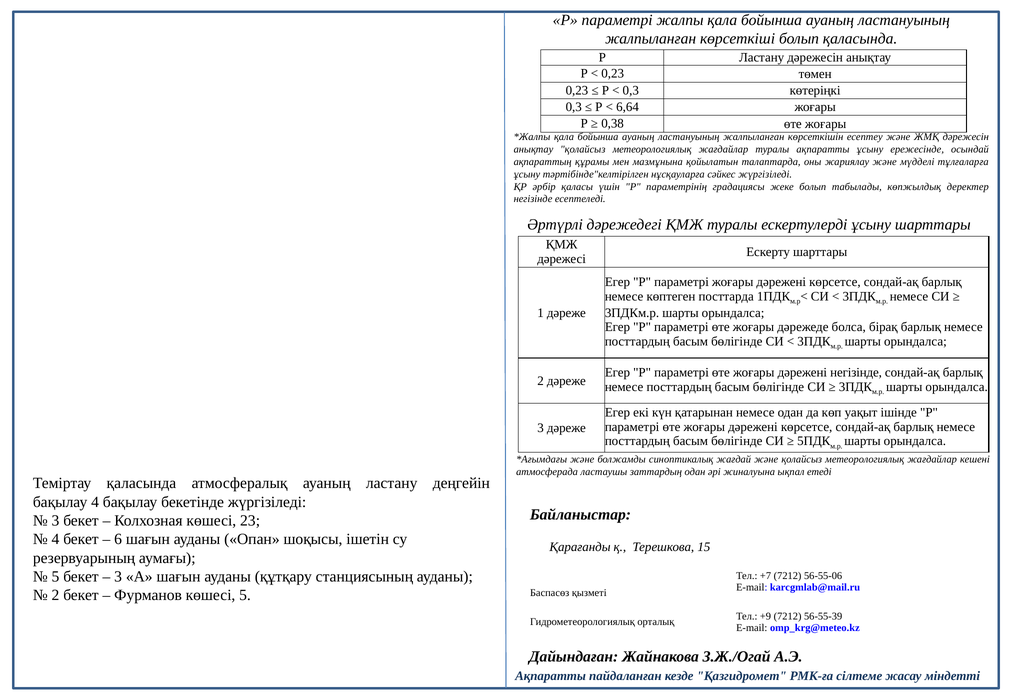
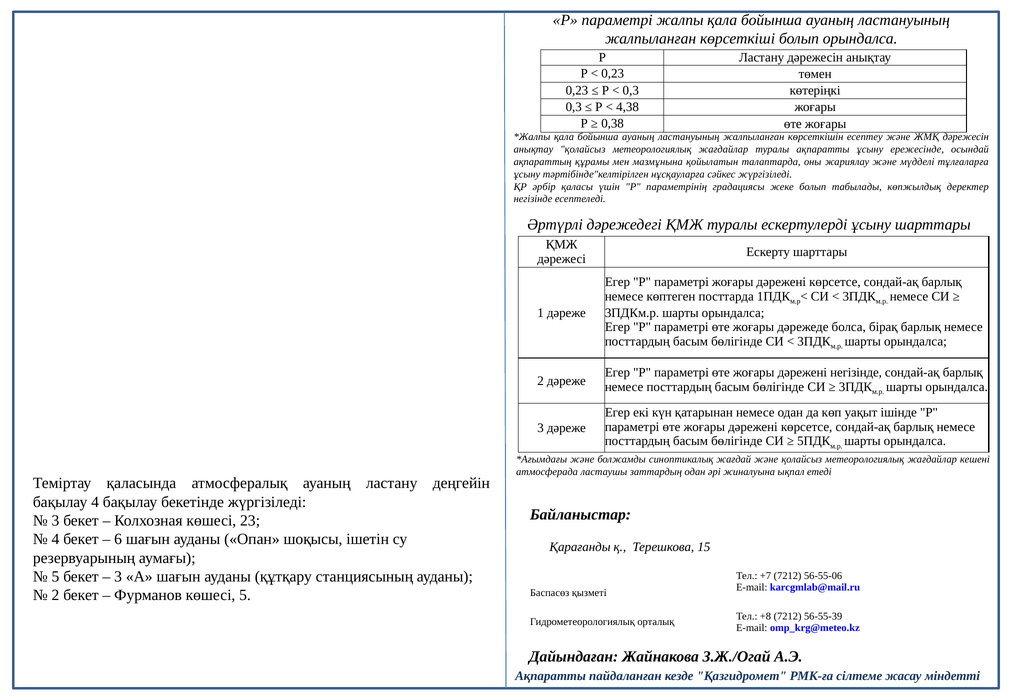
болып қаласында: қаласында -> орындалса
6,64: 6,64 -> 4,38
+9: +9 -> +8
